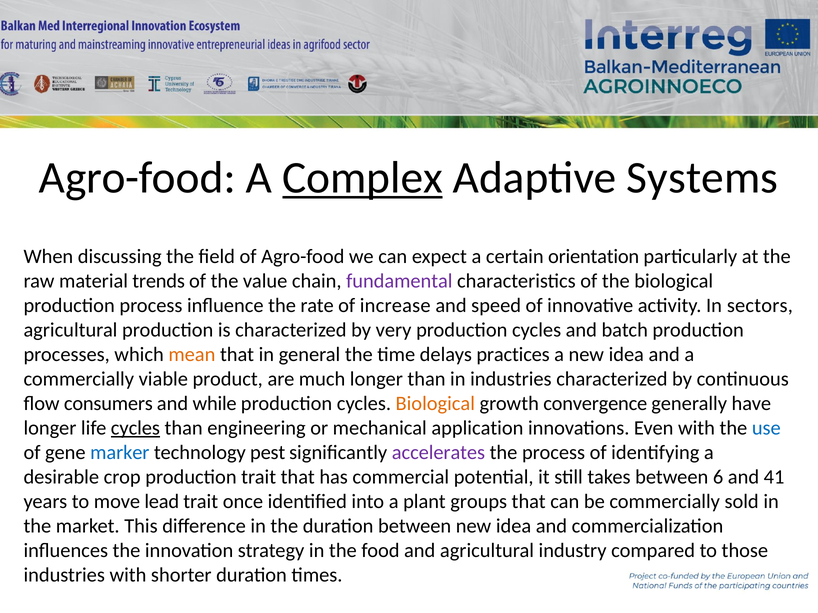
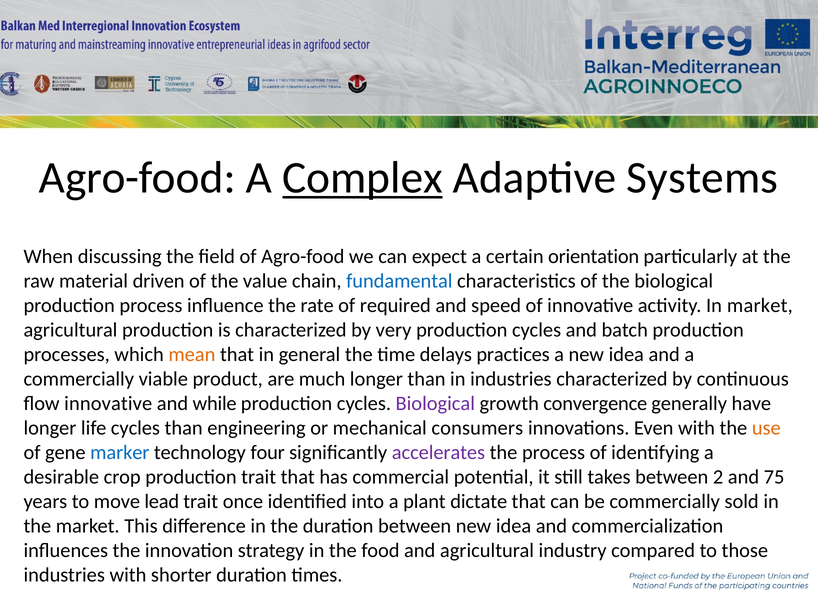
trends: trends -> driven
fundamental colour: purple -> blue
increase: increase -> required
In sectors: sectors -> market
flow consumers: consumers -> innovative
Biological at (435, 404) colour: orange -> purple
cycles at (135, 428) underline: present -> none
application: application -> consumers
use colour: blue -> orange
pest: pest -> four
6: 6 -> 2
41: 41 -> 75
groups: groups -> dictate
